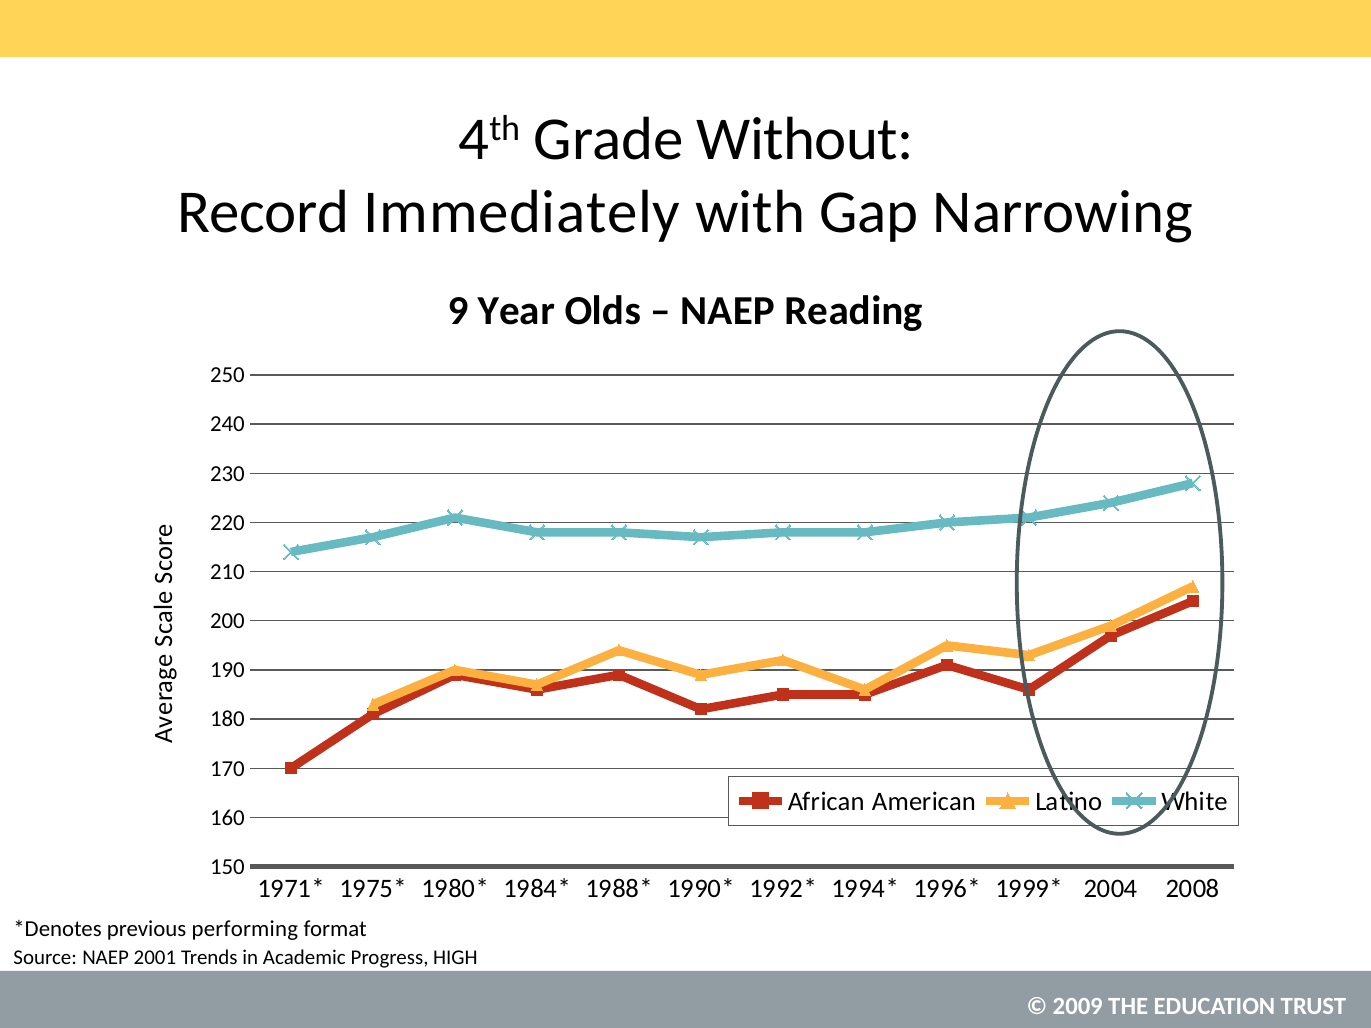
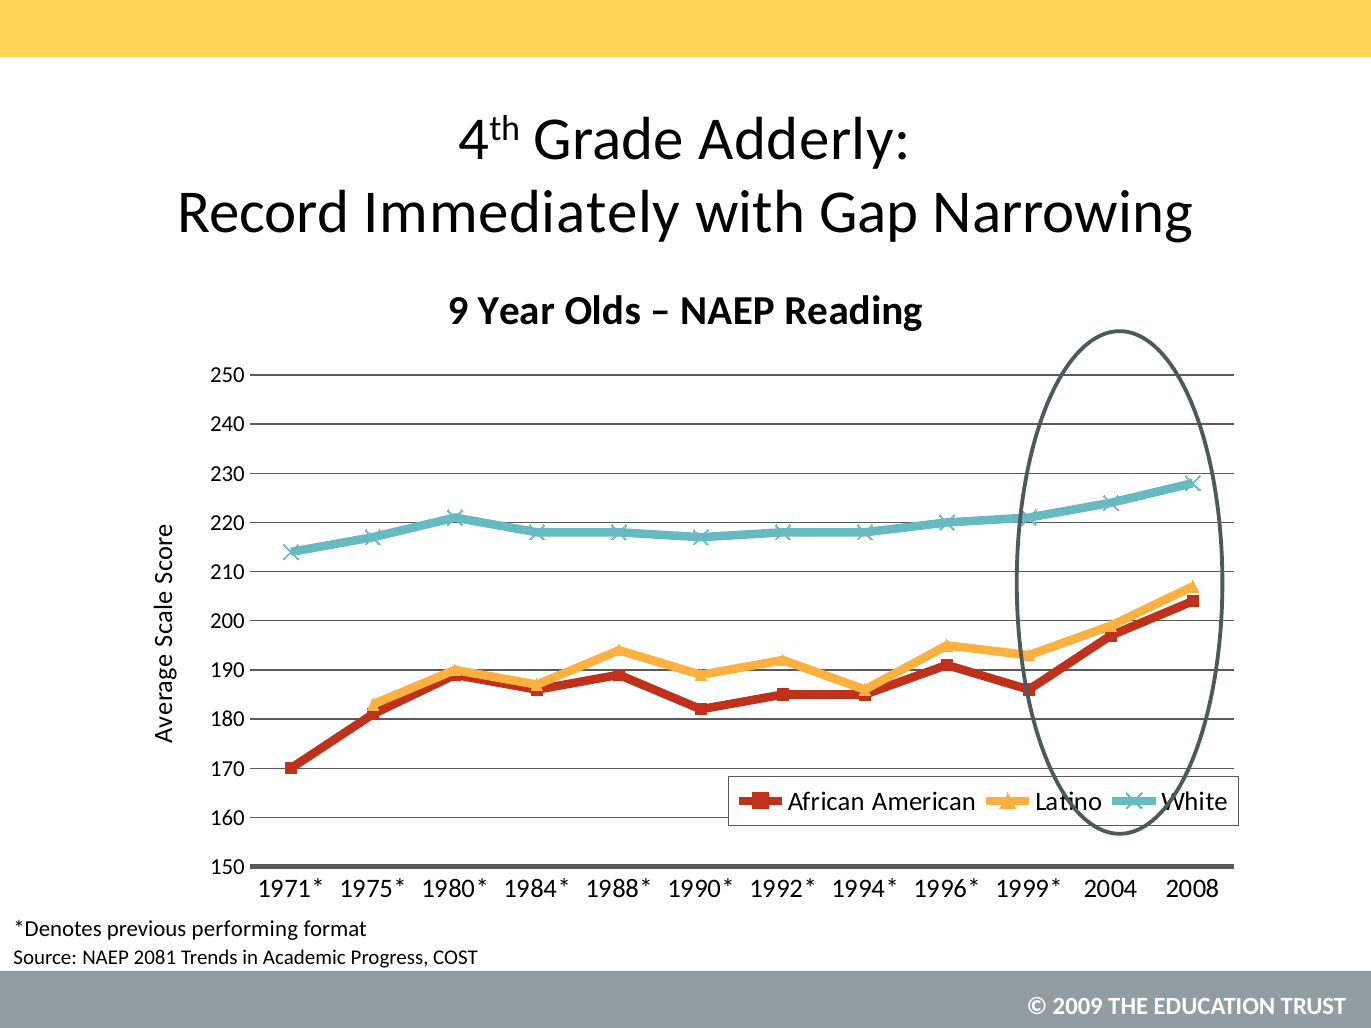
Without: Without -> Adderly
2001: 2001 -> 2081
HIGH: HIGH -> COST
